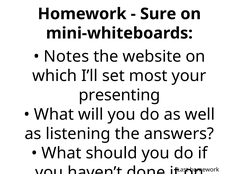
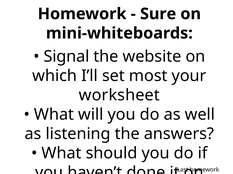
Notes: Notes -> Signal
presenting: presenting -> worksheet
